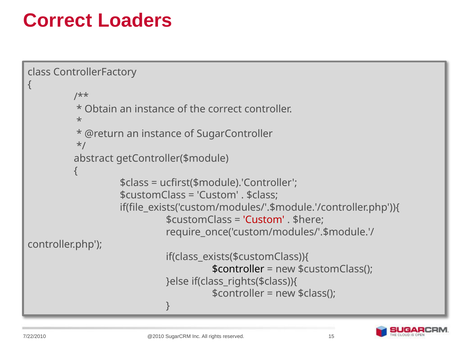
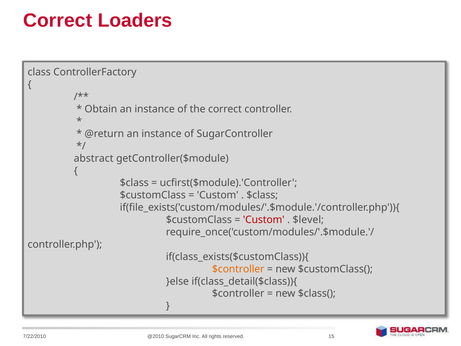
$here: $here -> $level
$controller at (238, 269) colour: black -> orange
if(class_rights($class)){: if(class_rights($class)){ -> if(class_detail($class)){
